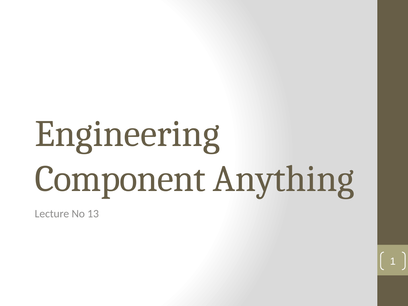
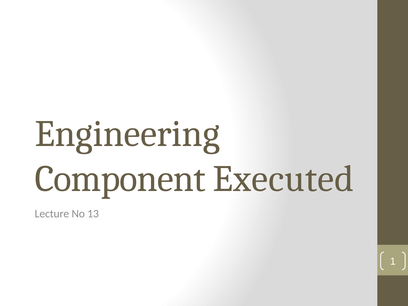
Anything: Anything -> Executed
